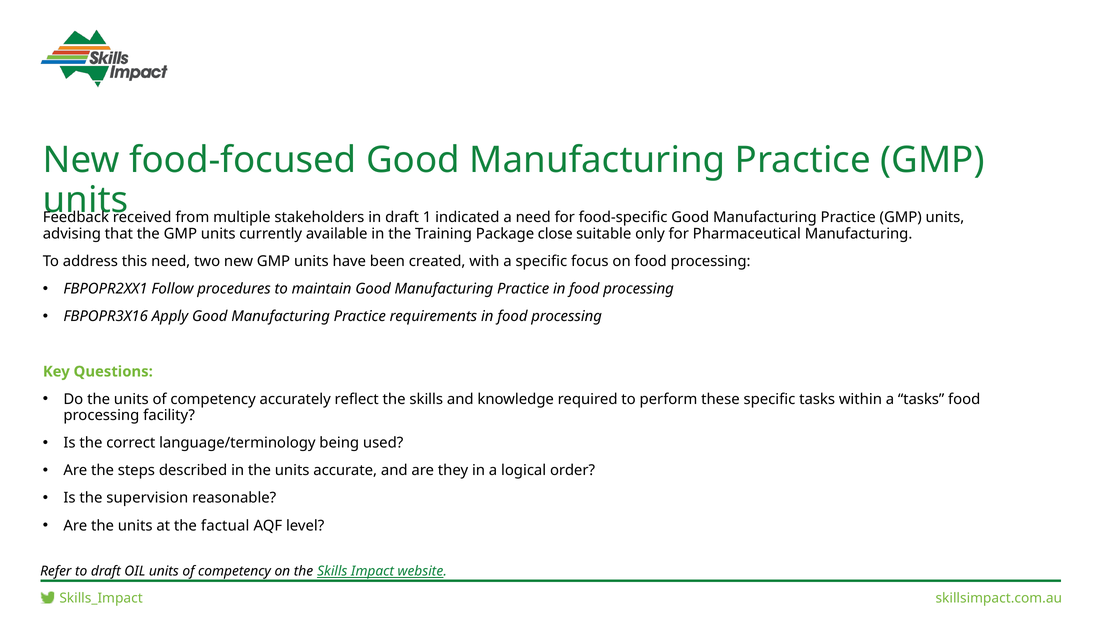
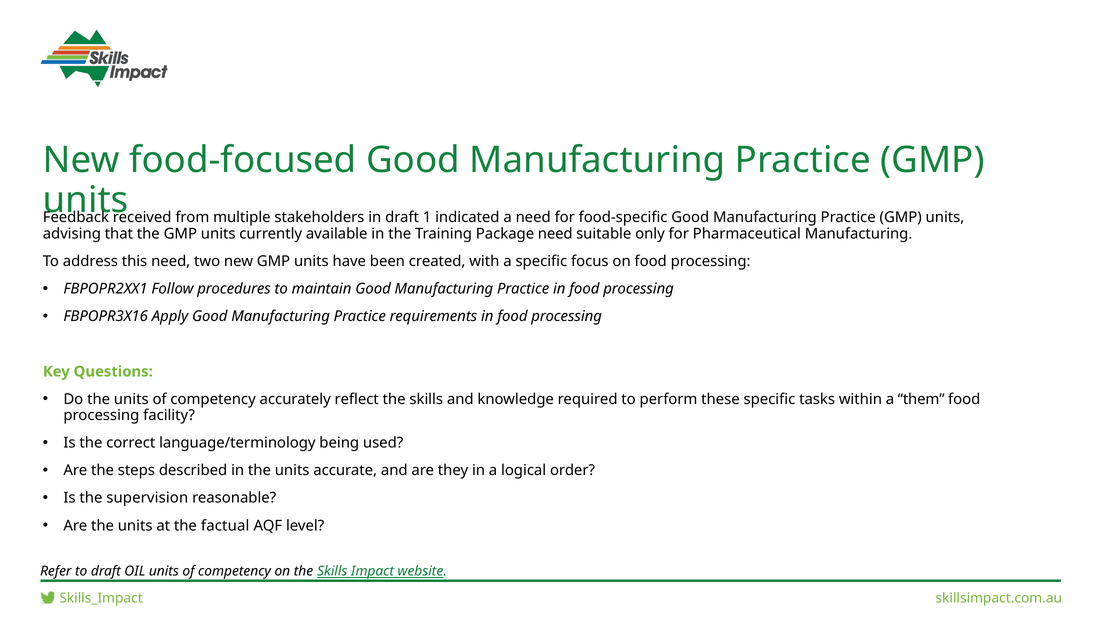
Package close: close -> need
a tasks: tasks -> them
